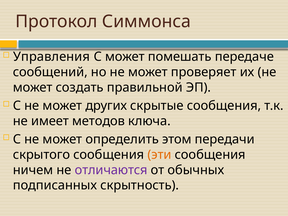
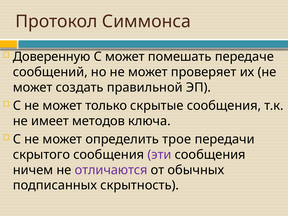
Управления: Управления -> Доверенную
других: других -> только
этом: этом -> трое
эти colour: orange -> purple
